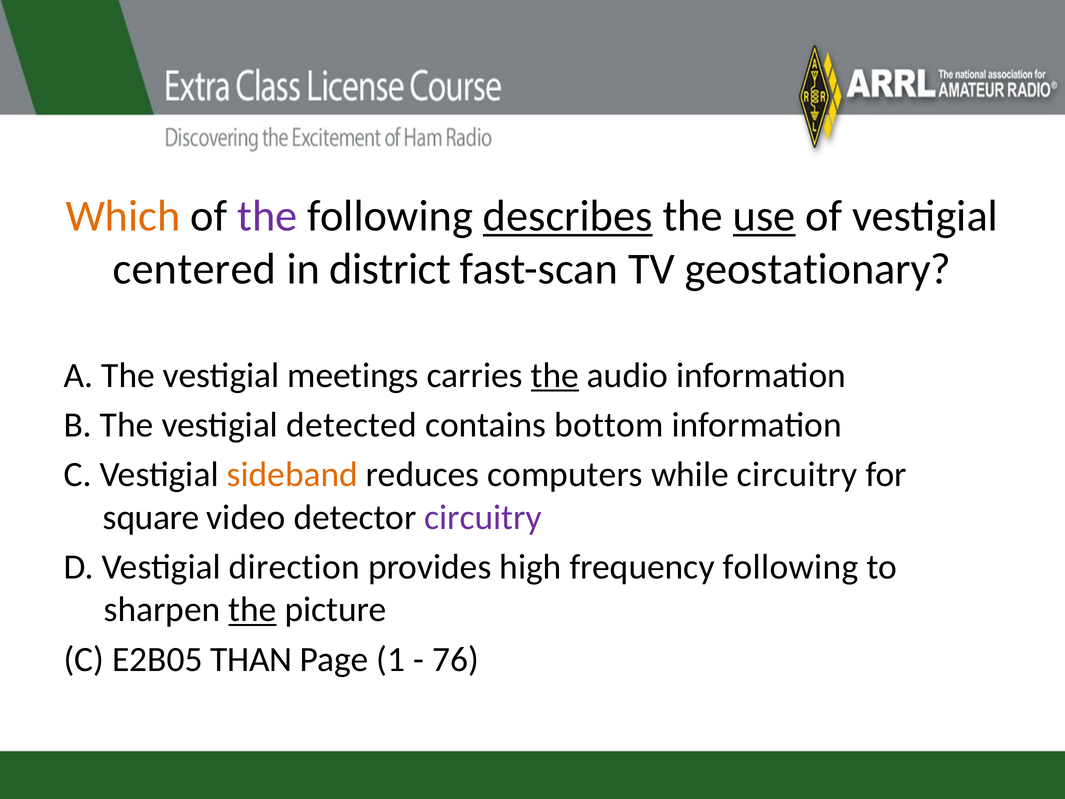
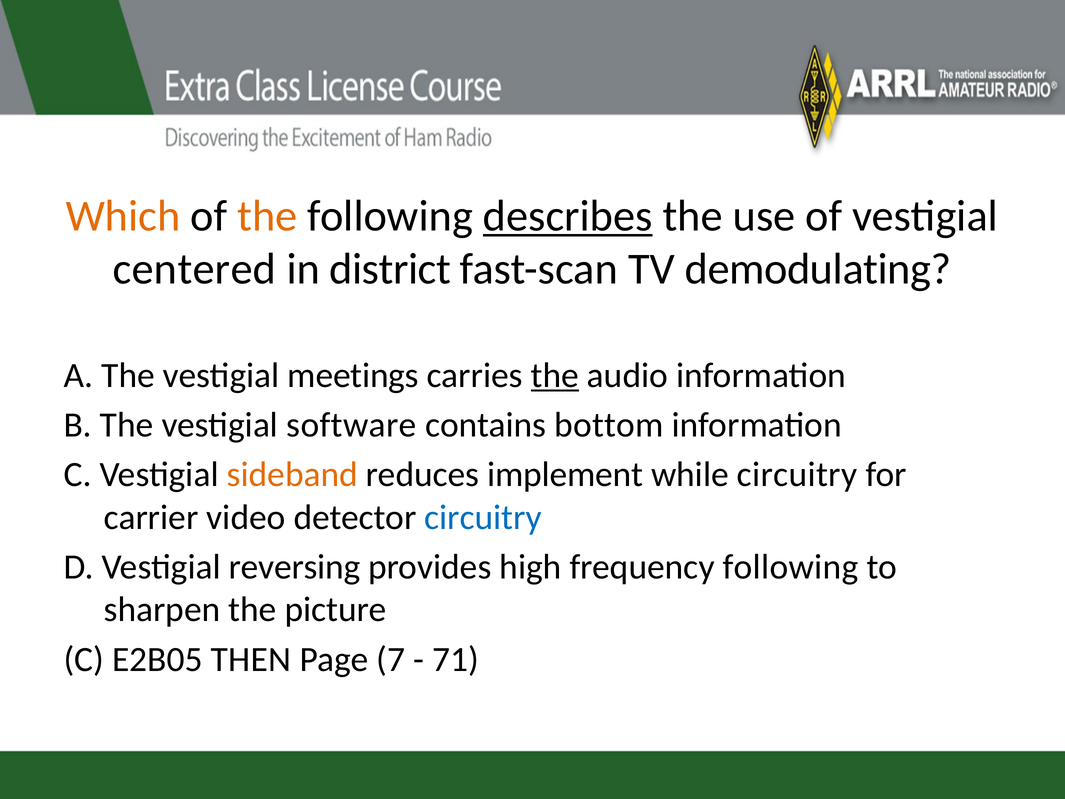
the at (267, 216) colour: purple -> orange
use underline: present -> none
geostationary: geostationary -> demodulating
detected: detected -> software
computers: computers -> implement
square: square -> carrier
circuitry at (483, 517) colour: purple -> blue
direction: direction -> reversing
the at (252, 609) underline: present -> none
THAN: THAN -> THEN
1: 1 -> 7
76: 76 -> 71
